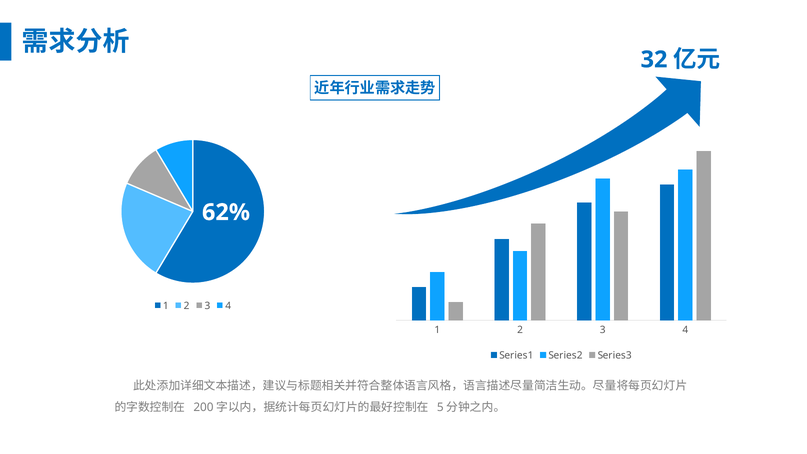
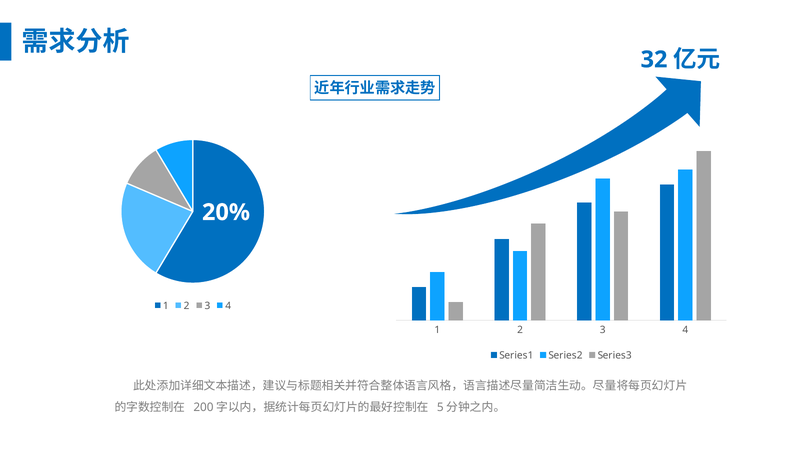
62%: 62% -> 20%
